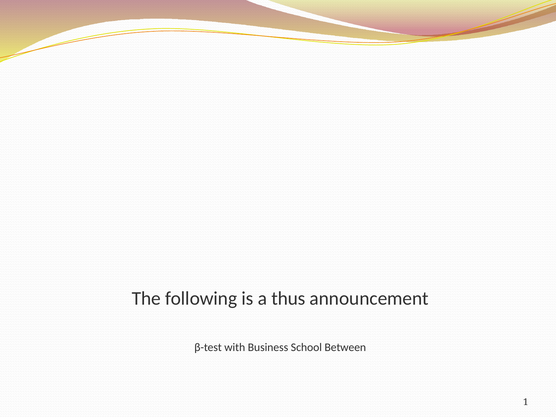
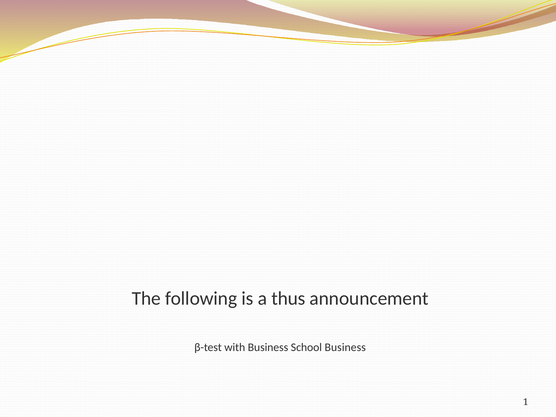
School Between: Between -> Business
